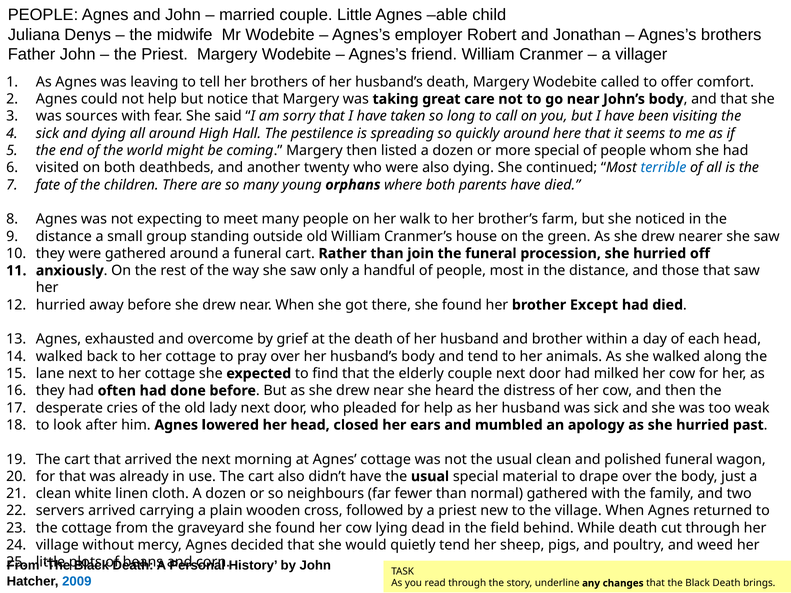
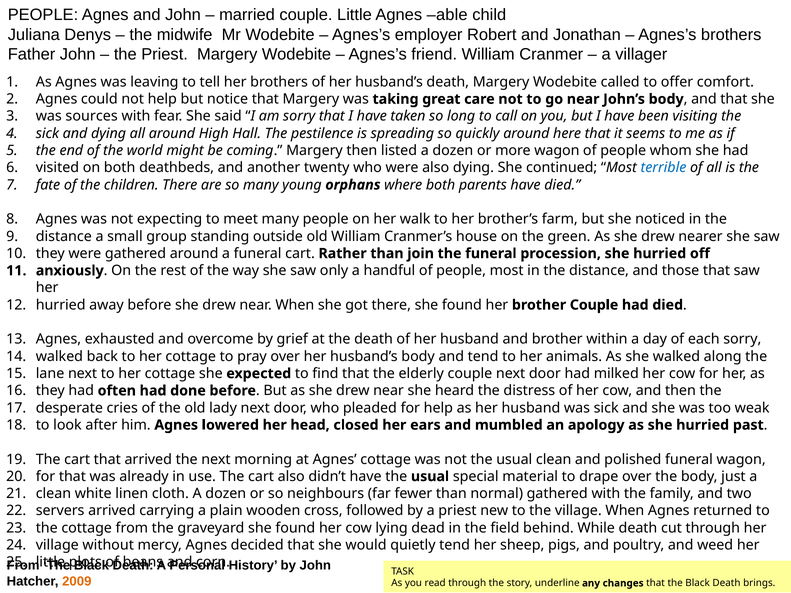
more special: special -> wagon
brother Except: Except -> Couple
each head: head -> sorry
2009 colour: blue -> orange
